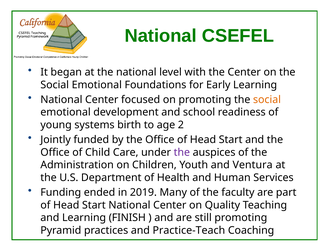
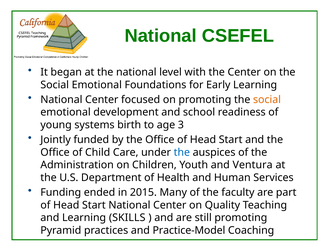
2: 2 -> 3
the at (182, 152) colour: purple -> blue
2019: 2019 -> 2015
FINISH: FINISH -> SKILLS
Practice-Teach: Practice-Teach -> Practice-Model
